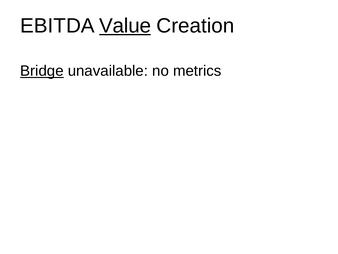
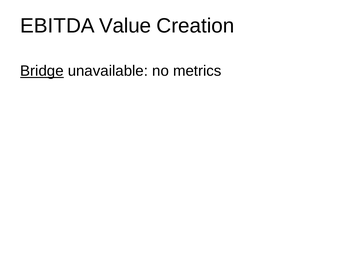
Value underline: present -> none
